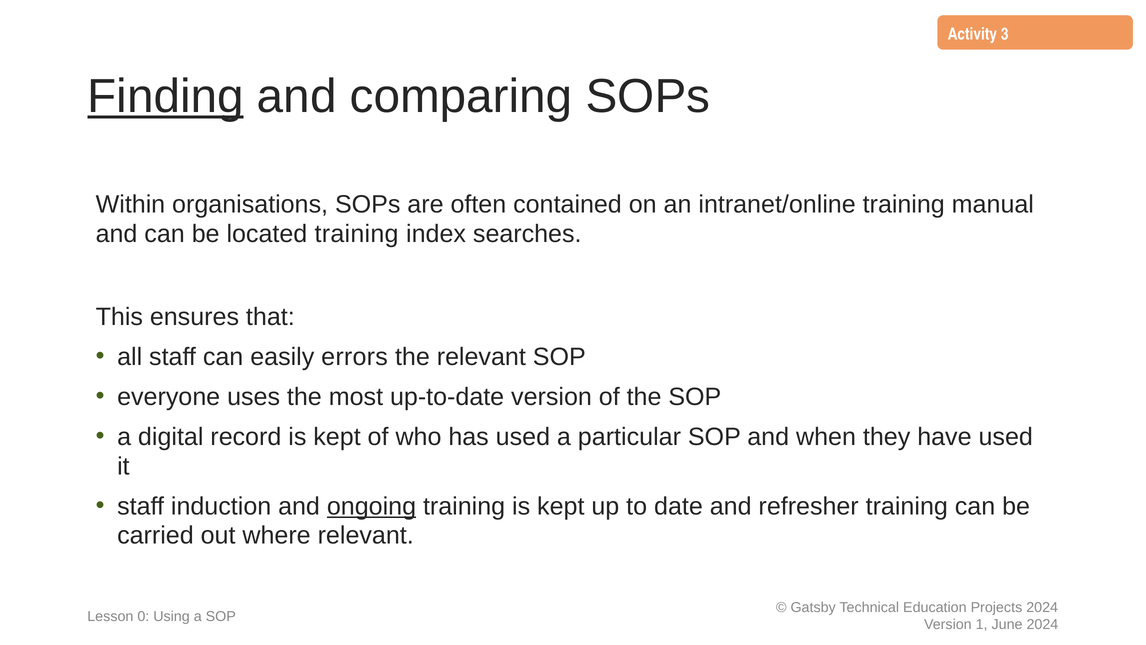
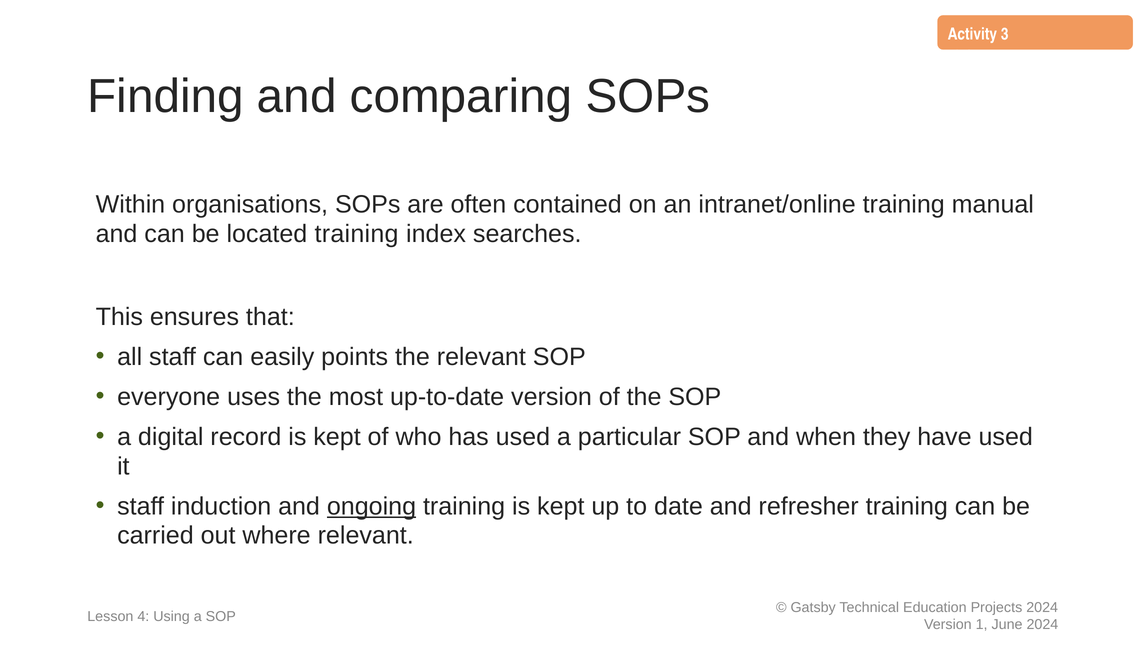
Finding underline: present -> none
errors: errors -> points
0: 0 -> 4
